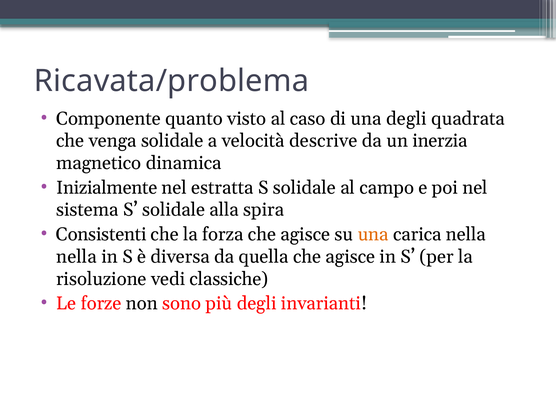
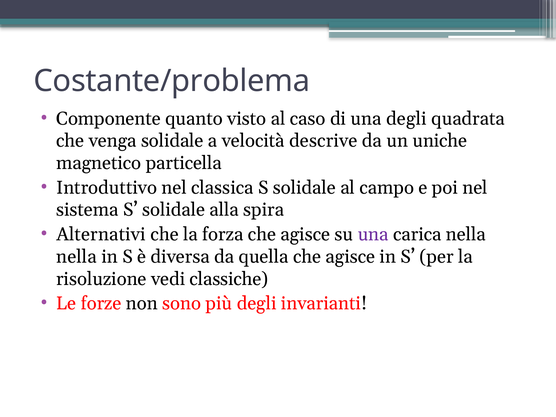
Ricavata/problema: Ricavata/problema -> Costante/problema
inerzia: inerzia -> uniche
dinamica: dinamica -> particella
Inizialmente: Inizialmente -> Introduttivo
estratta: estratta -> classica
Consistenti: Consistenti -> Alternativi
una at (373, 234) colour: orange -> purple
